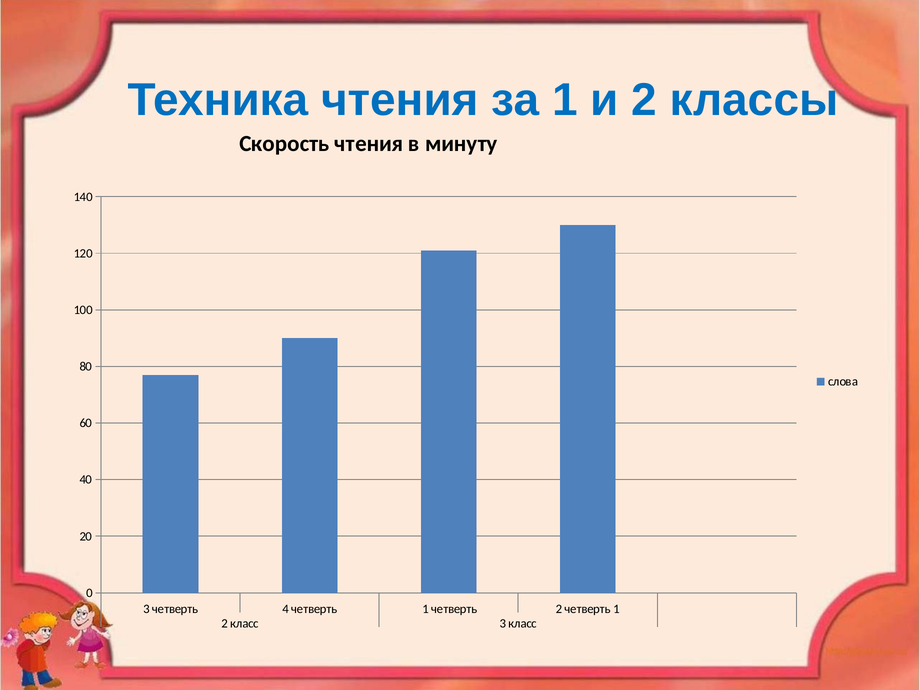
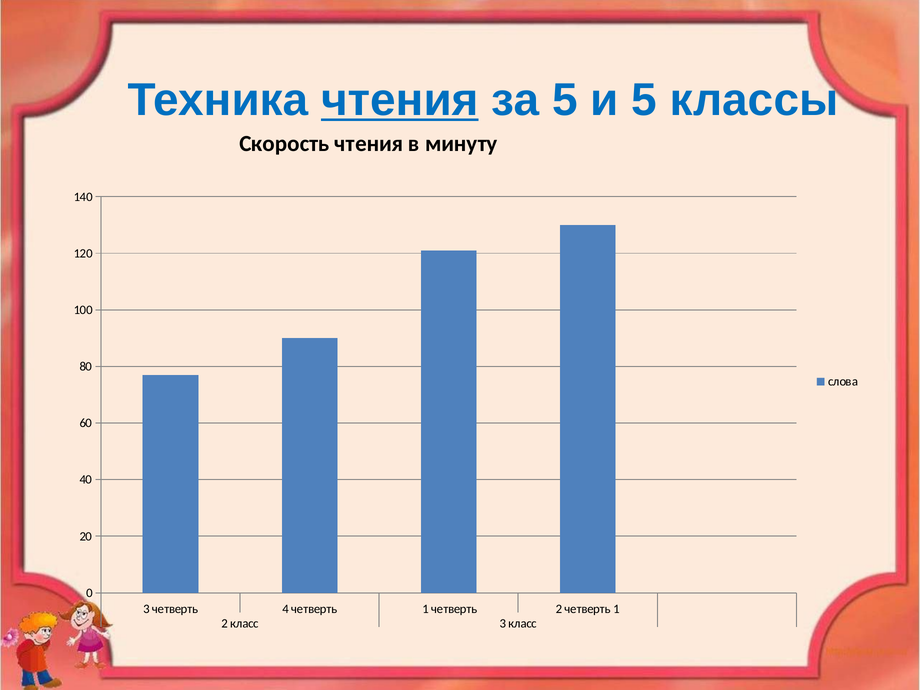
чтения at (400, 100) underline: none -> present
за 1: 1 -> 5
и 2: 2 -> 5
